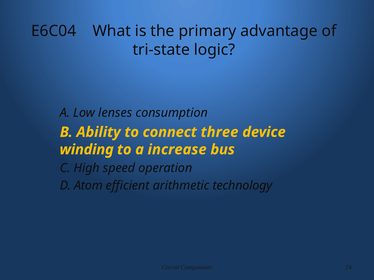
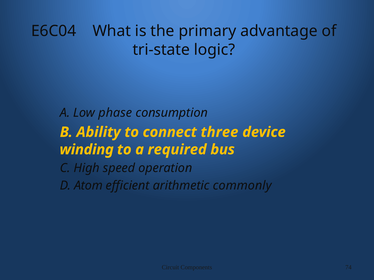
lenses: lenses -> phase
increase: increase -> required
technology: technology -> commonly
